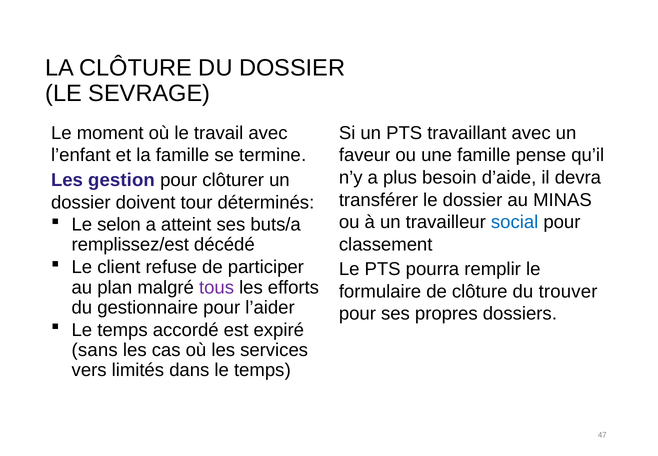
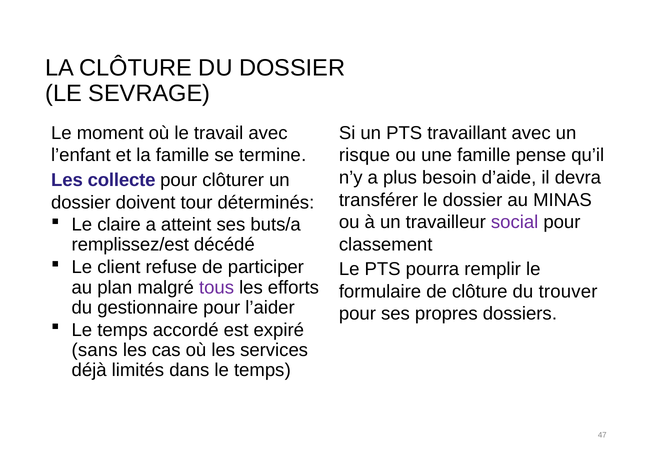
faveur: faveur -> risque
gestion: gestion -> collecte
social colour: blue -> purple
selon: selon -> claire
vers: vers -> déjà
